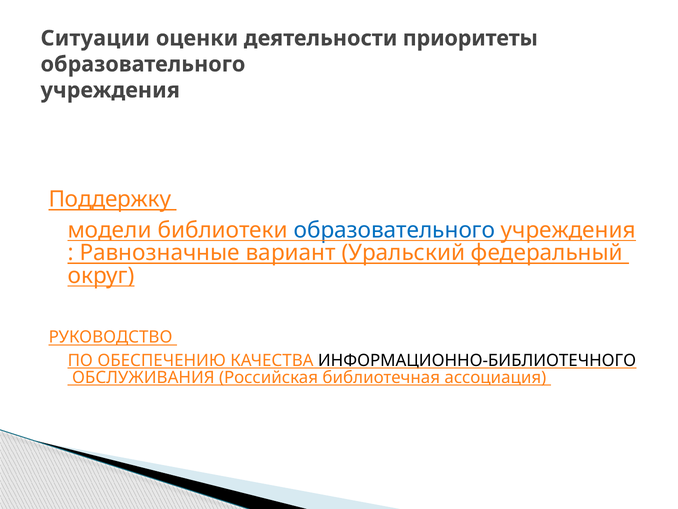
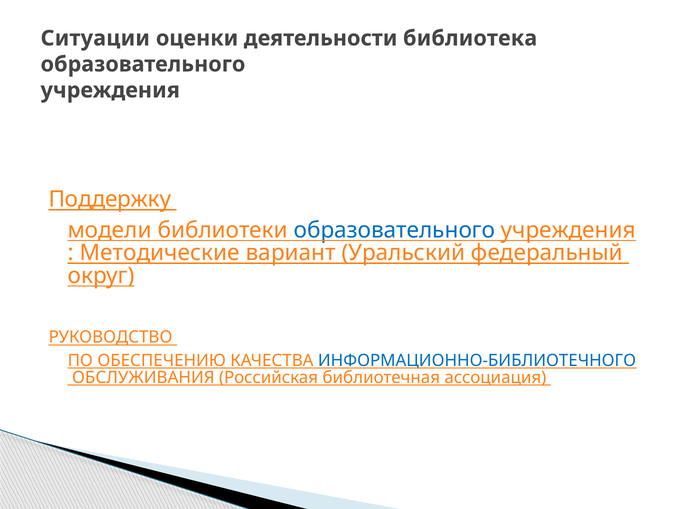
приоритеты: приоритеты -> библиотека
Равнозначные: Равнозначные -> Методические
ИНФОРМАЦИОННО-БИБЛИОТЕЧНОГО colour: black -> blue
